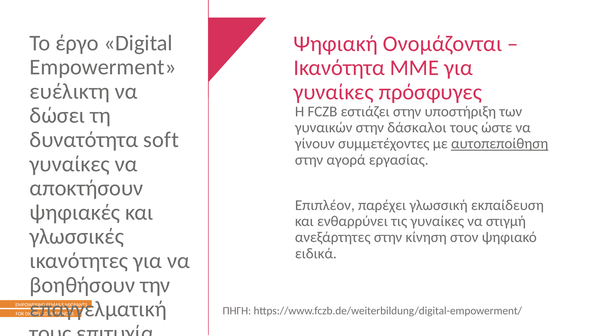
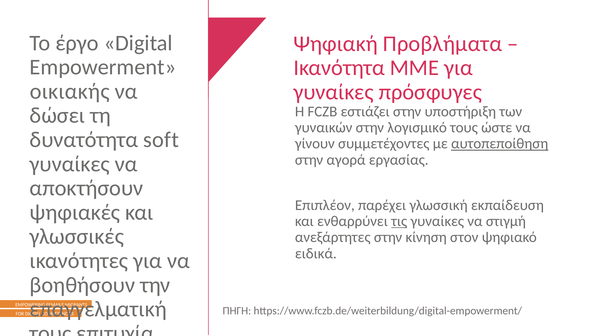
Ονομάζονται: Ονομάζονται -> Προβλήματα
ευέλικτη: ευέλικτη -> οικιακής
δάσκαλοι: δάσκαλοι -> λογισμικό
τις underline: none -> present
